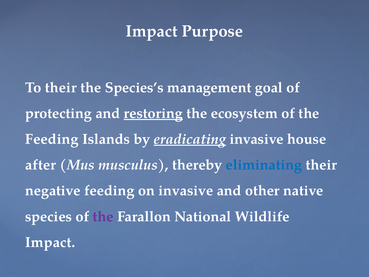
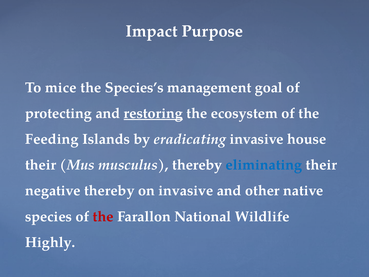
To their: their -> mice
eradicating underline: present -> none
after at (41, 165): after -> their
negative feeding: feeding -> thereby
the at (103, 216) colour: purple -> red
Impact at (50, 242): Impact -> Highly
